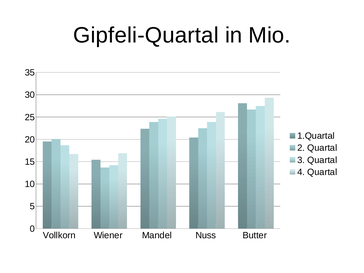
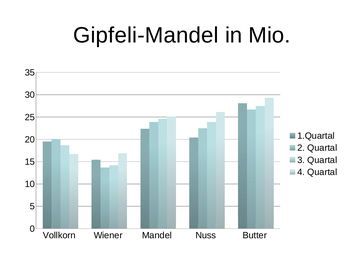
Gipfeli-Quartal: Gipfeli-Quartal -> Gipfeli-Mandel
